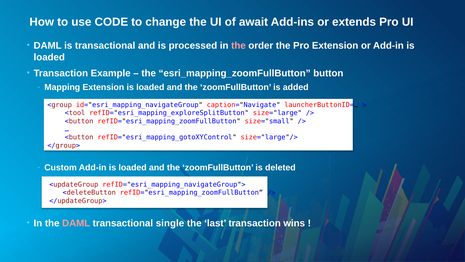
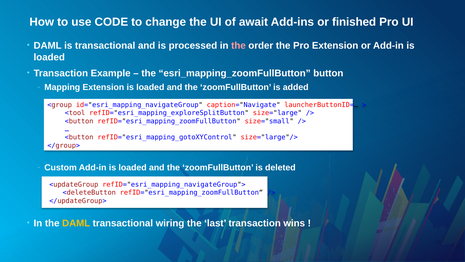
extends: extends -> finished
DAML at (76, 223) colour: pink -> yellow
single: single -> wiring
